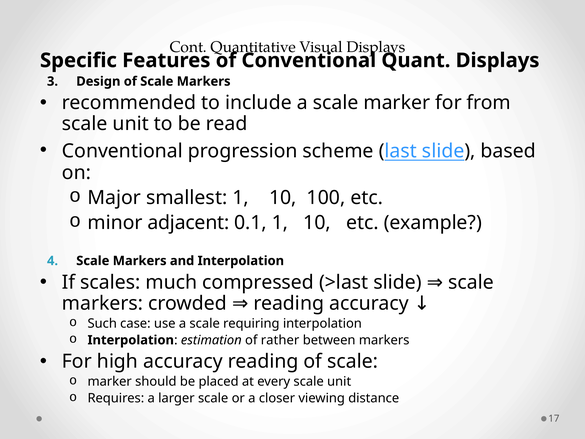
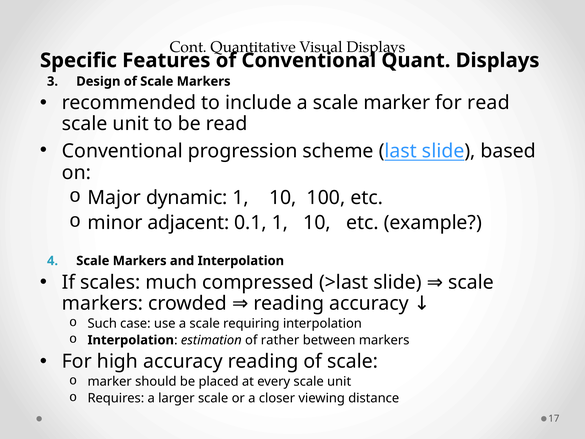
for from: from -> read
smallest: smallest -> dynamic
